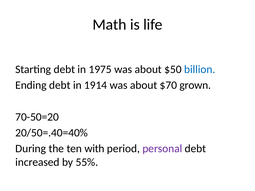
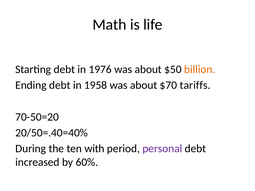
1975: 1975 -> 1976
billion colour: blue -> orange
1914: 1914 -> 1958
grown: grown -> tariffs
55%: 55% -> 60%
